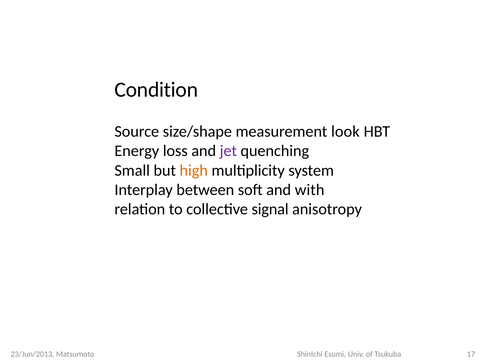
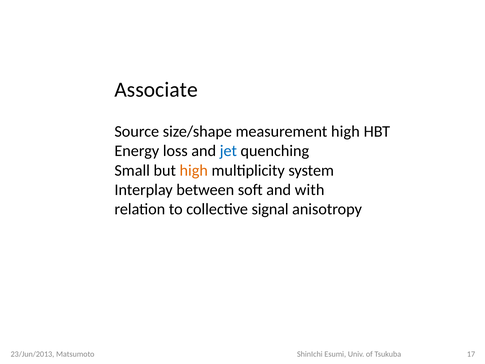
Condition: Condition -> Associate
measurement look: look -> high
jet colour: purple -> blue
